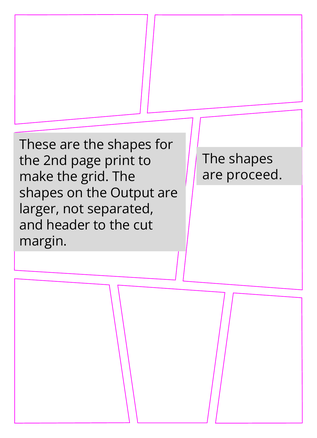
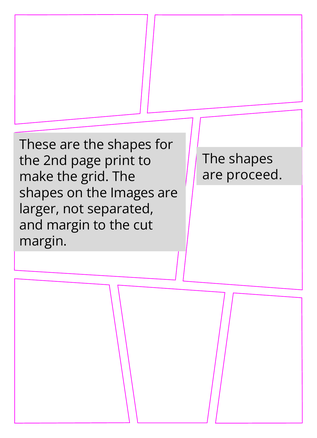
Output: Output -> Images
and header: header -> margin
